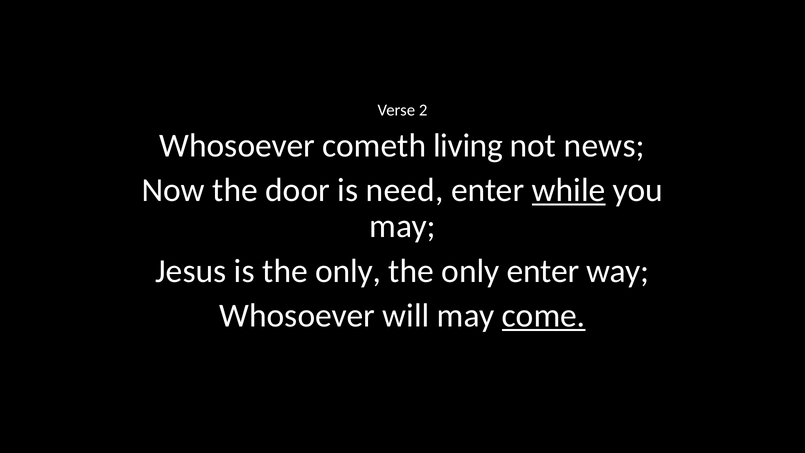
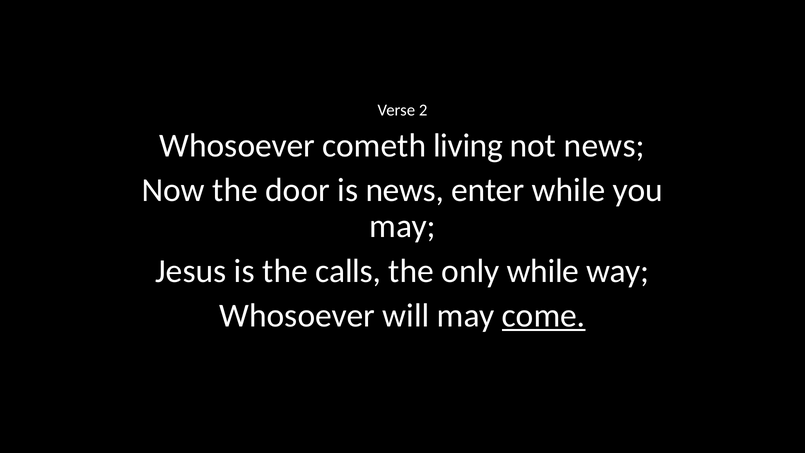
is need: need -> news
while at (569, 190) underline: present -> none
is the only: only -> calls
only enter: enter -> while
